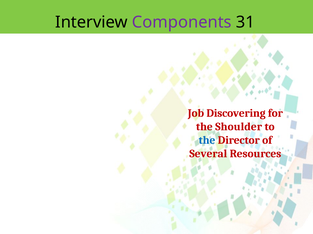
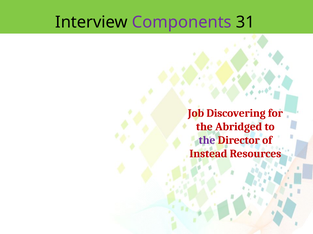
Shoulder: Shoulder -> Abridged
the at (207, 141) colour: blue -> purple
Several: Several -> Instead
